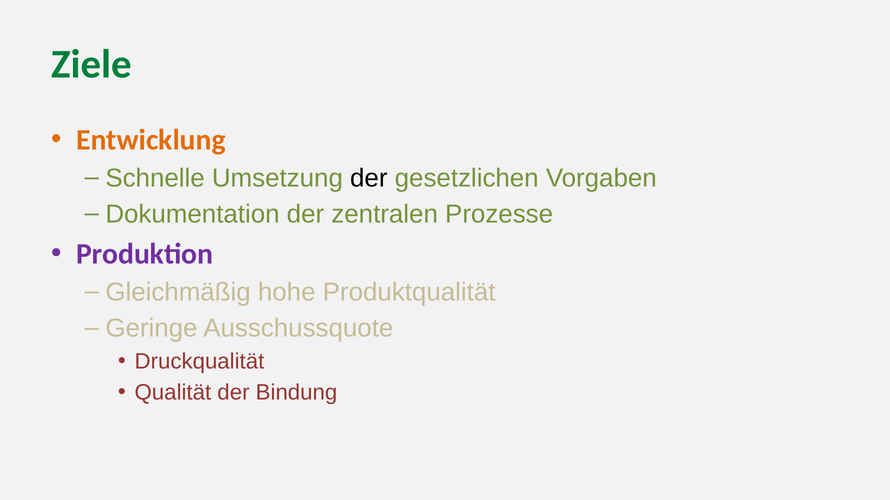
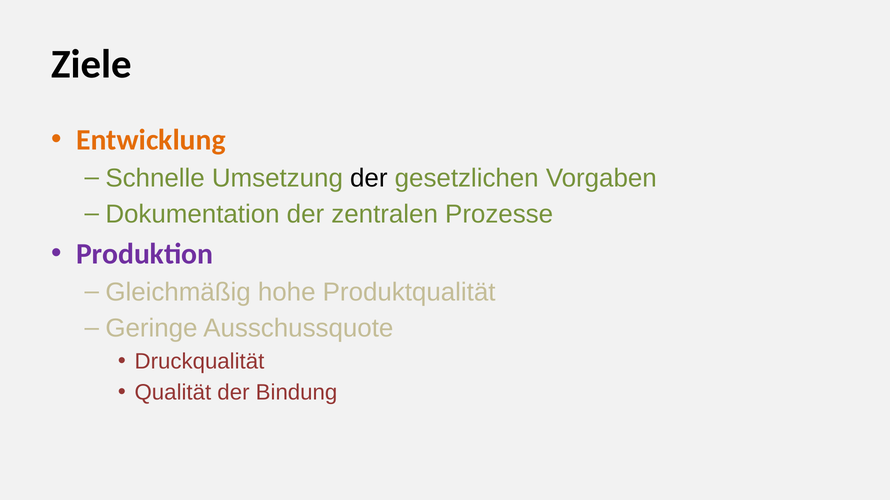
Ziele colour: green -> black
